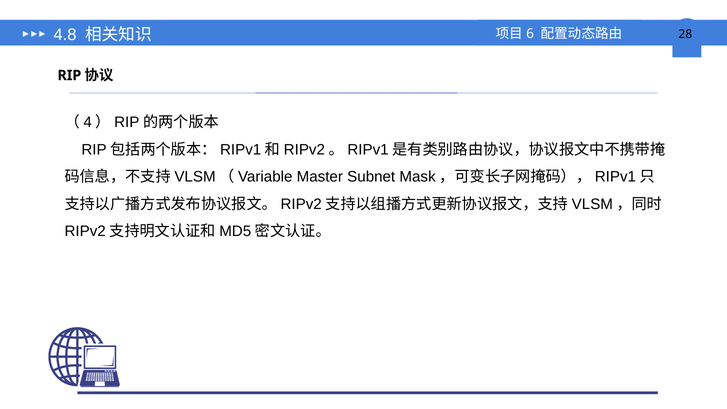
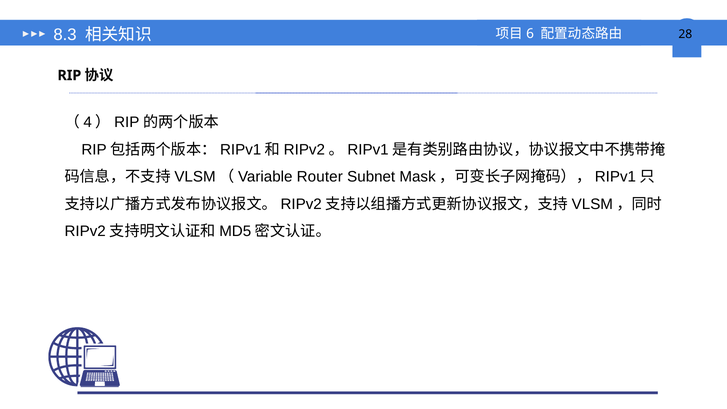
4.8: 4.8 -> 8.3
Master: Master -> Router
